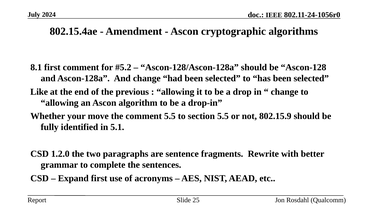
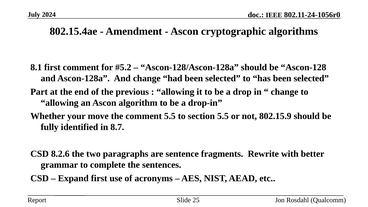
Like: Like -> Part
5.1: 5.1 -> 8.7
1.2.0: 1.2.0 -> 8.2.6
